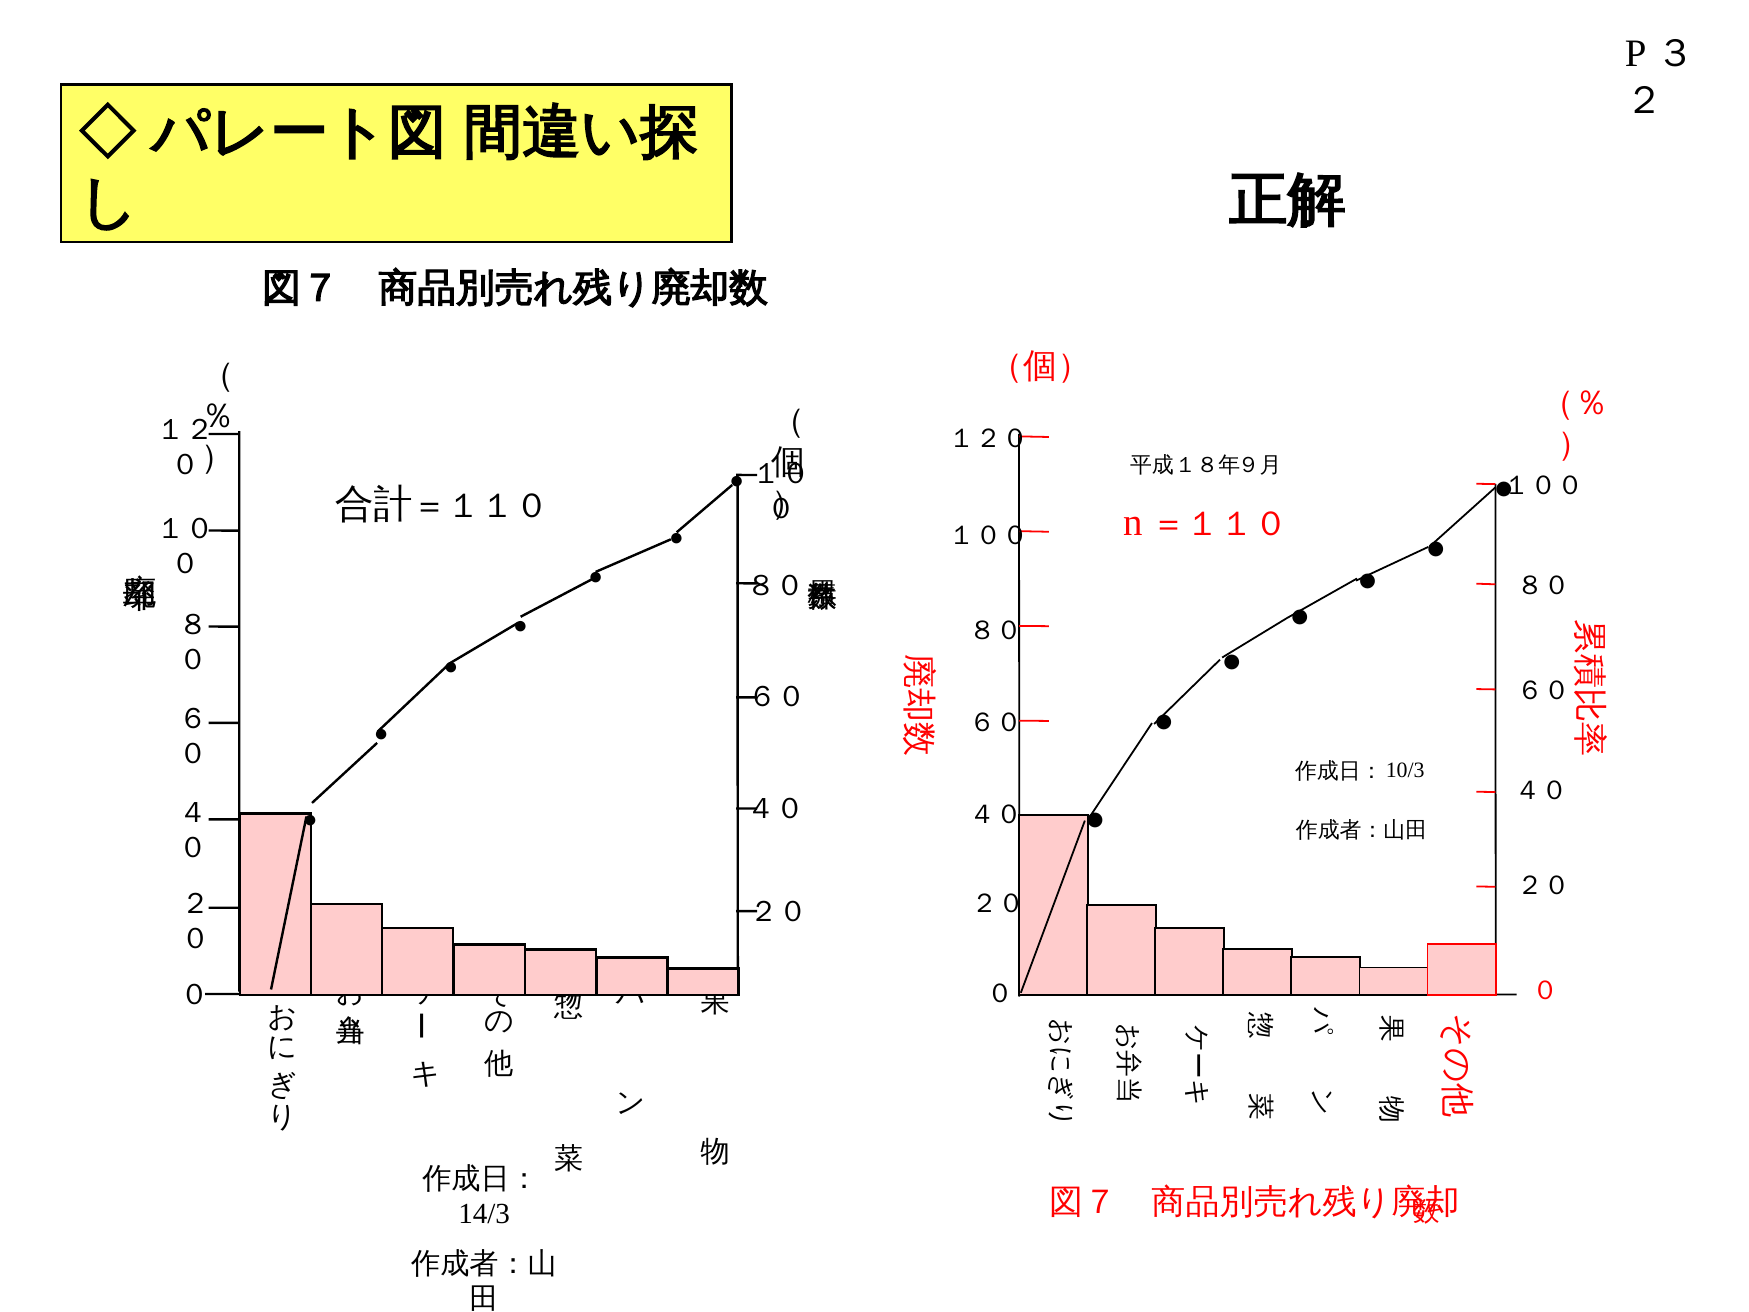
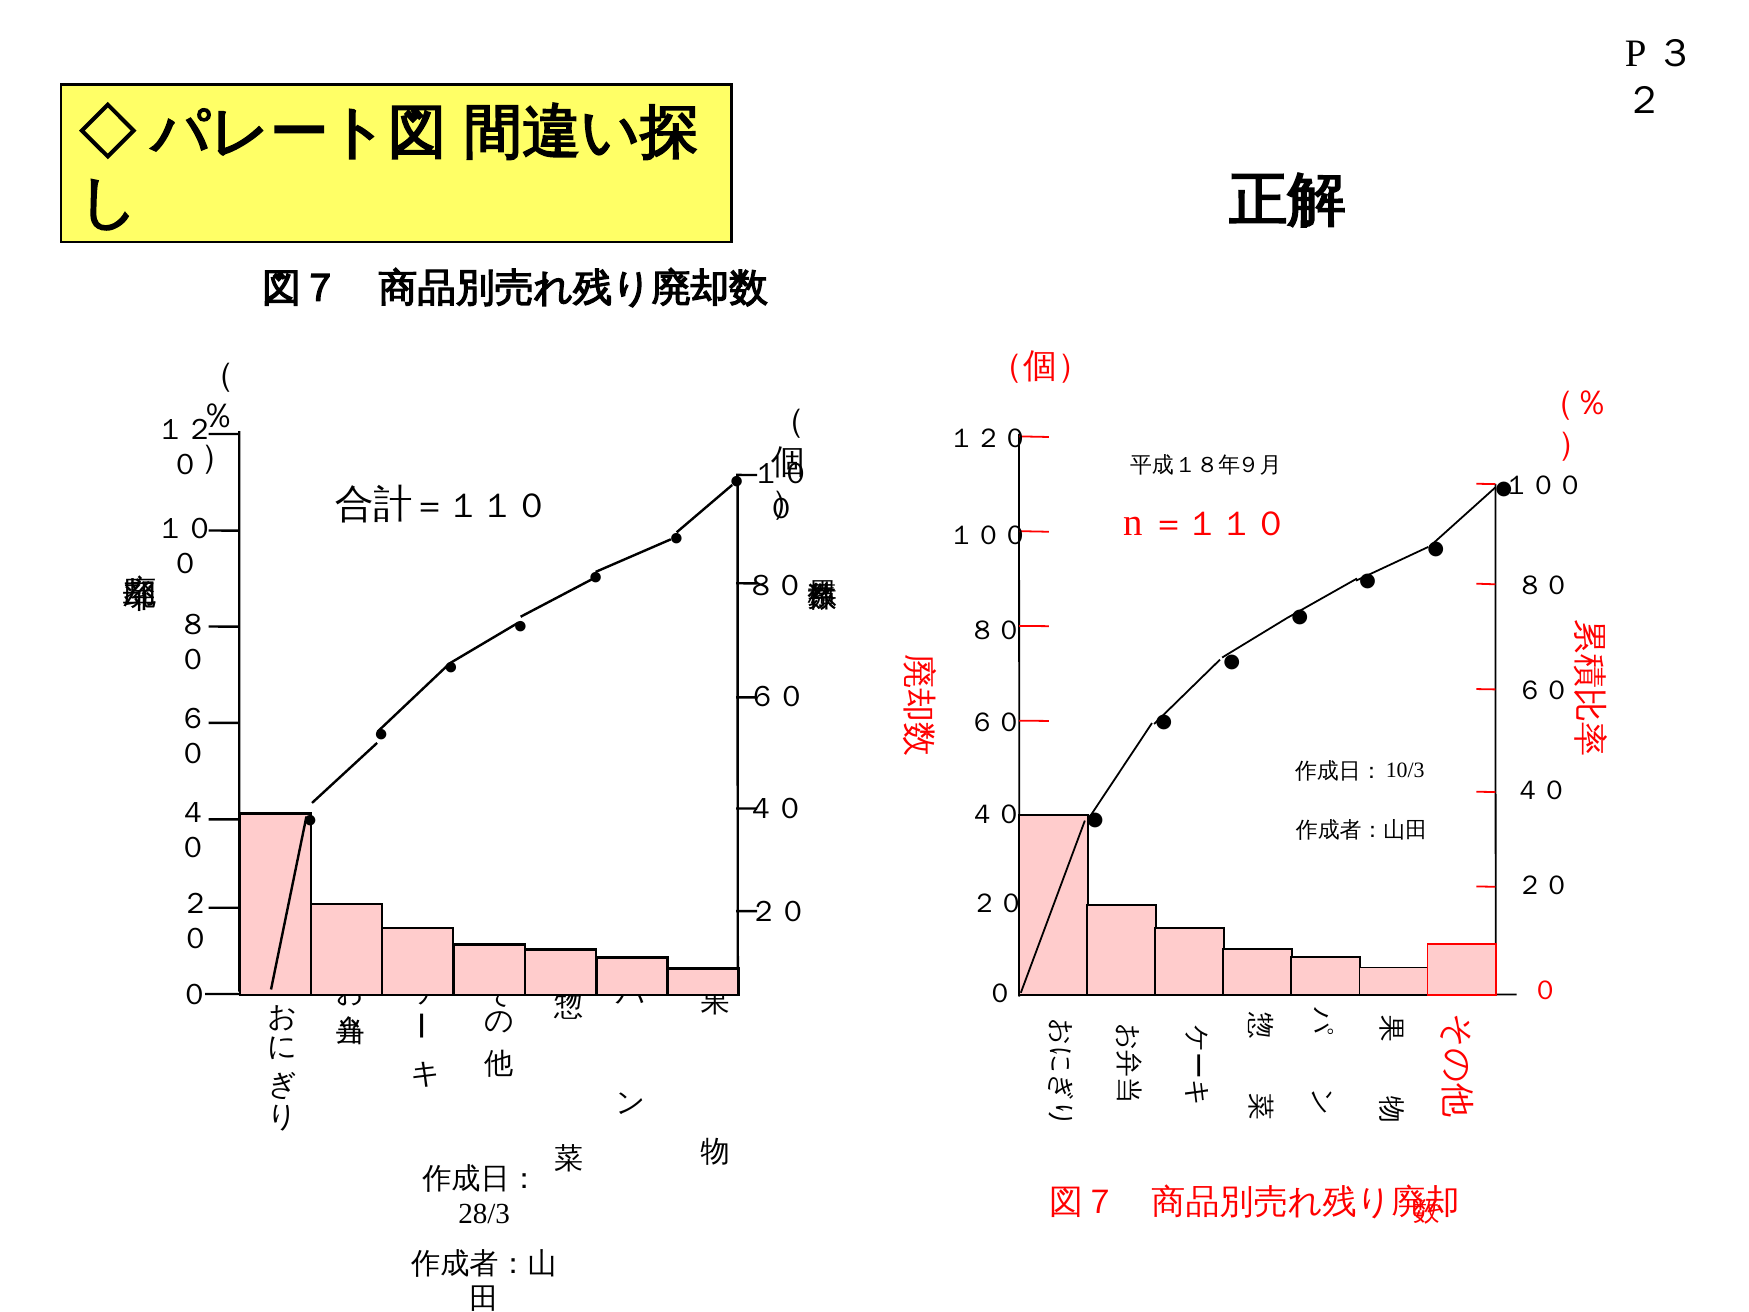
14/3: 14/3 -> 28/3
